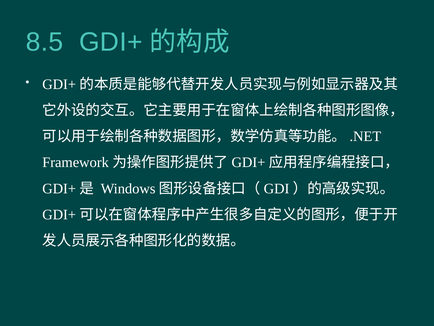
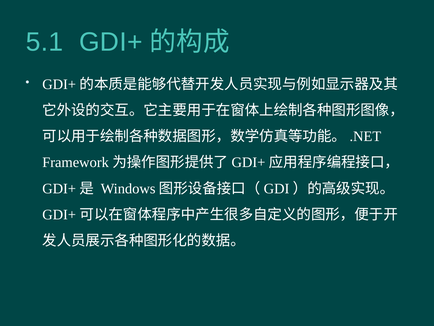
8.5: 8.5 -> 5.1
